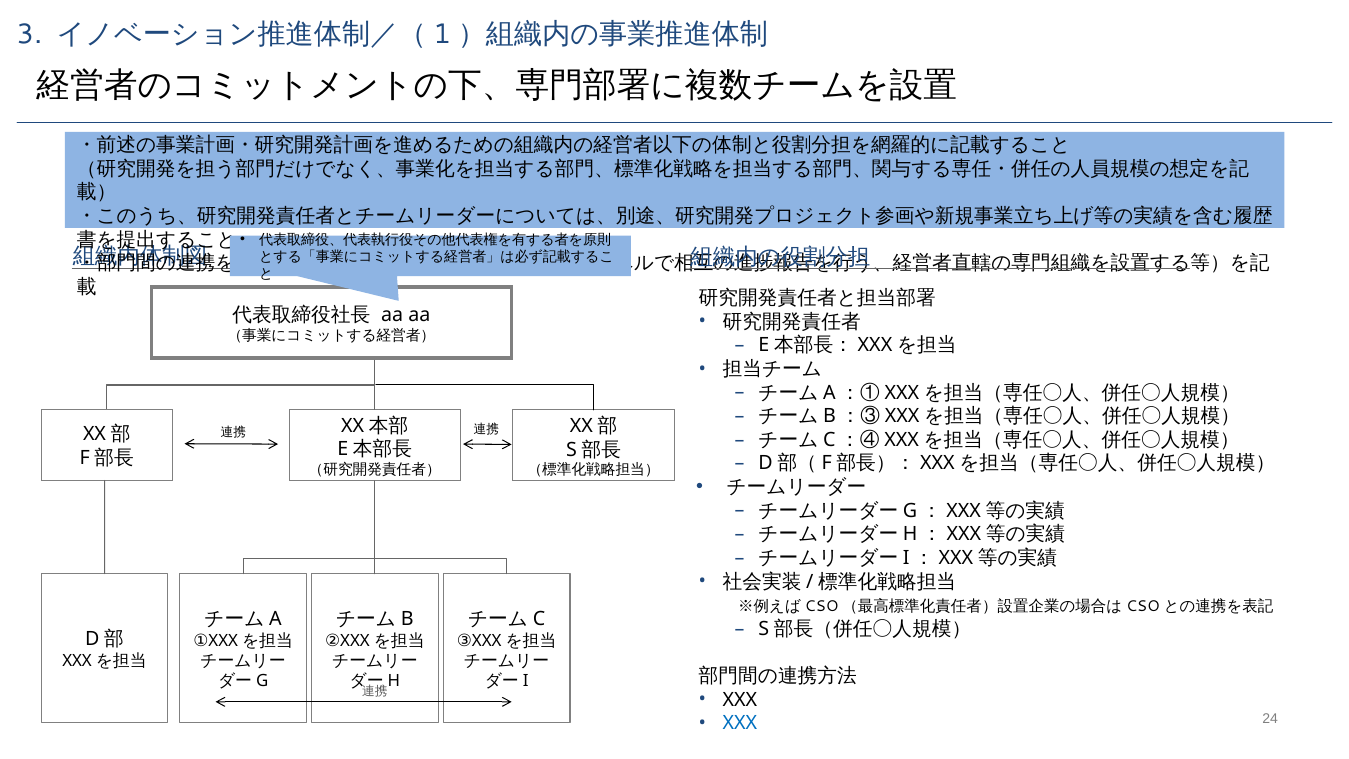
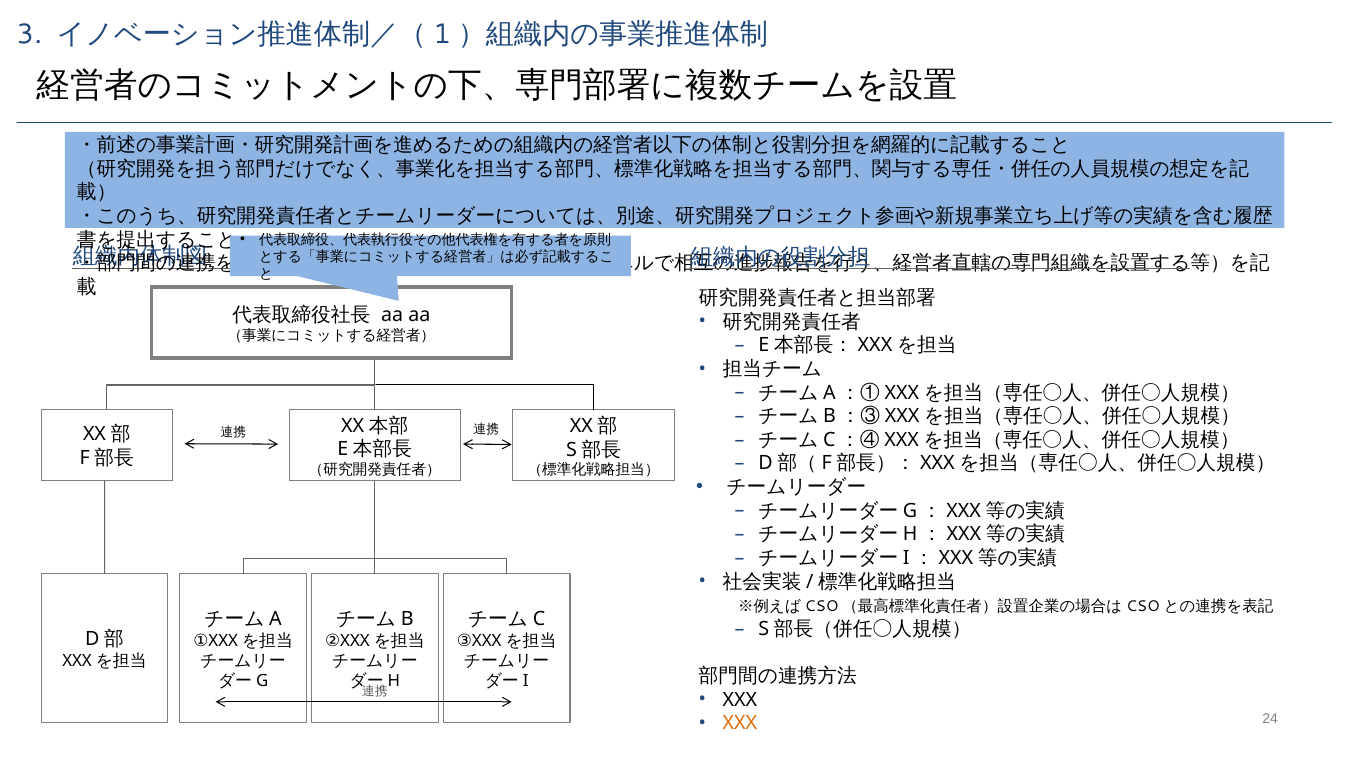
XXX at (740, 723) colour: blue -> orange
